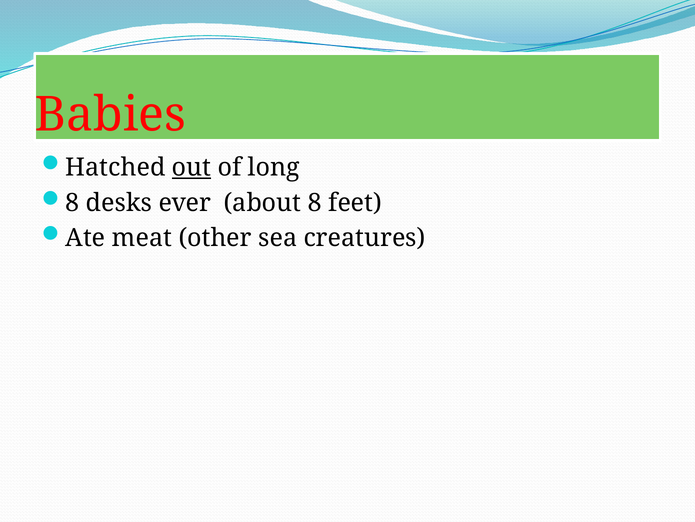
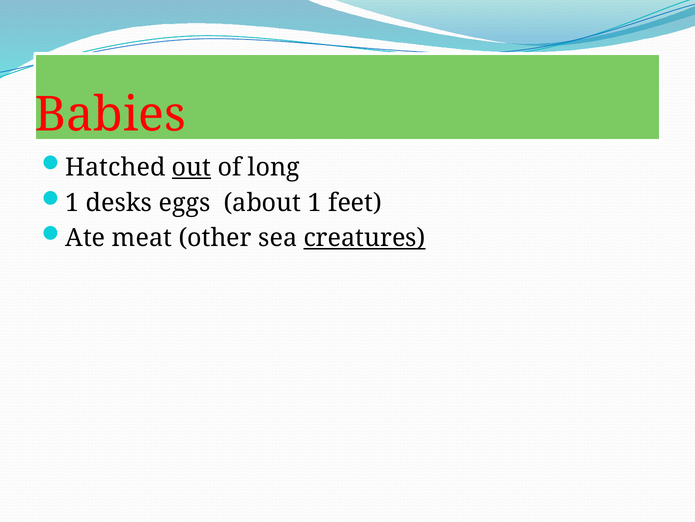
8 at (72, 202): 8 -> 1
ever: ever -> eggs
about 8: 8 -> 1
creatures underline: none -> present
